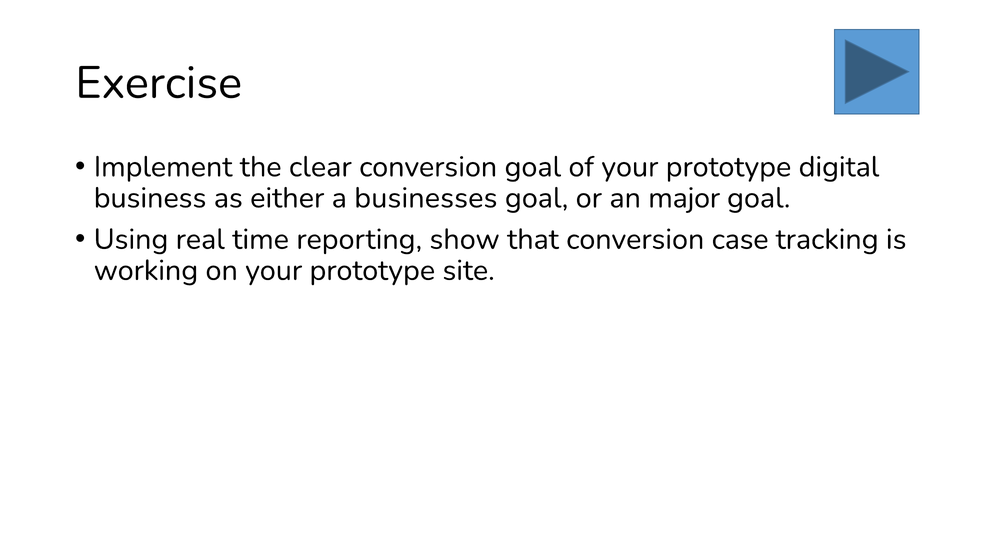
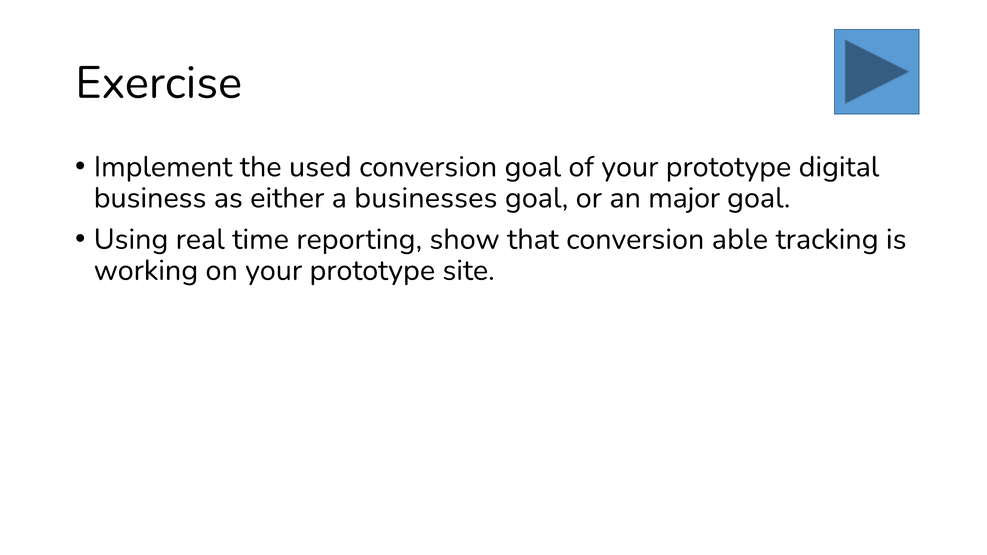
clear: clear -> used
case: case -> able
